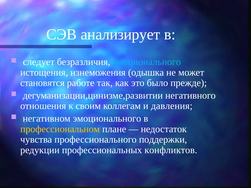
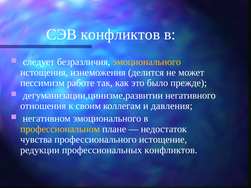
СЭВ анализирует: анализирует -> конфликтов
эмоционального at (147, 62) colour: light blue -> yellow
одышка: одышка -> делится
становятся: становятся -> пессимизм
поддержки: поддержки -> истощение
